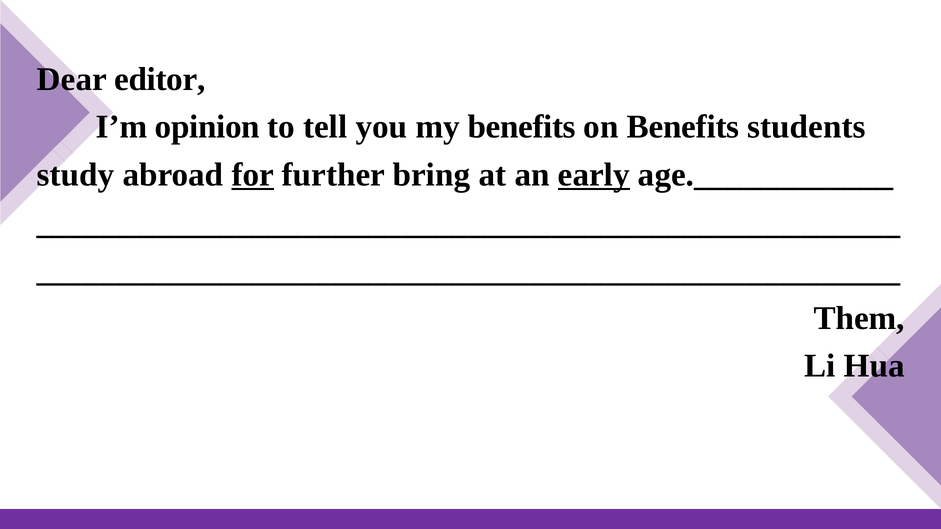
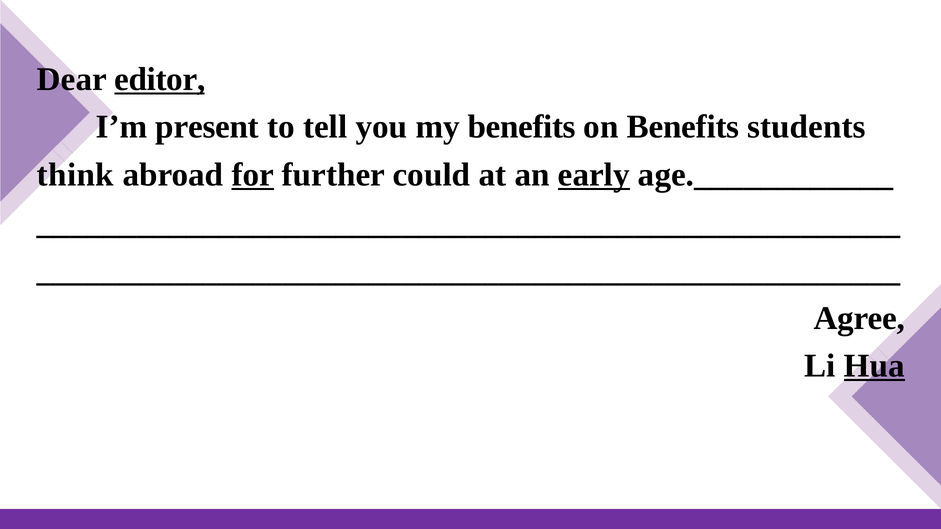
editor underline: none -> present
opinion: opinion -> present
study: study -> think
bring: bring -> could
Them: Them -> Agree
Hua underline: none -> present
